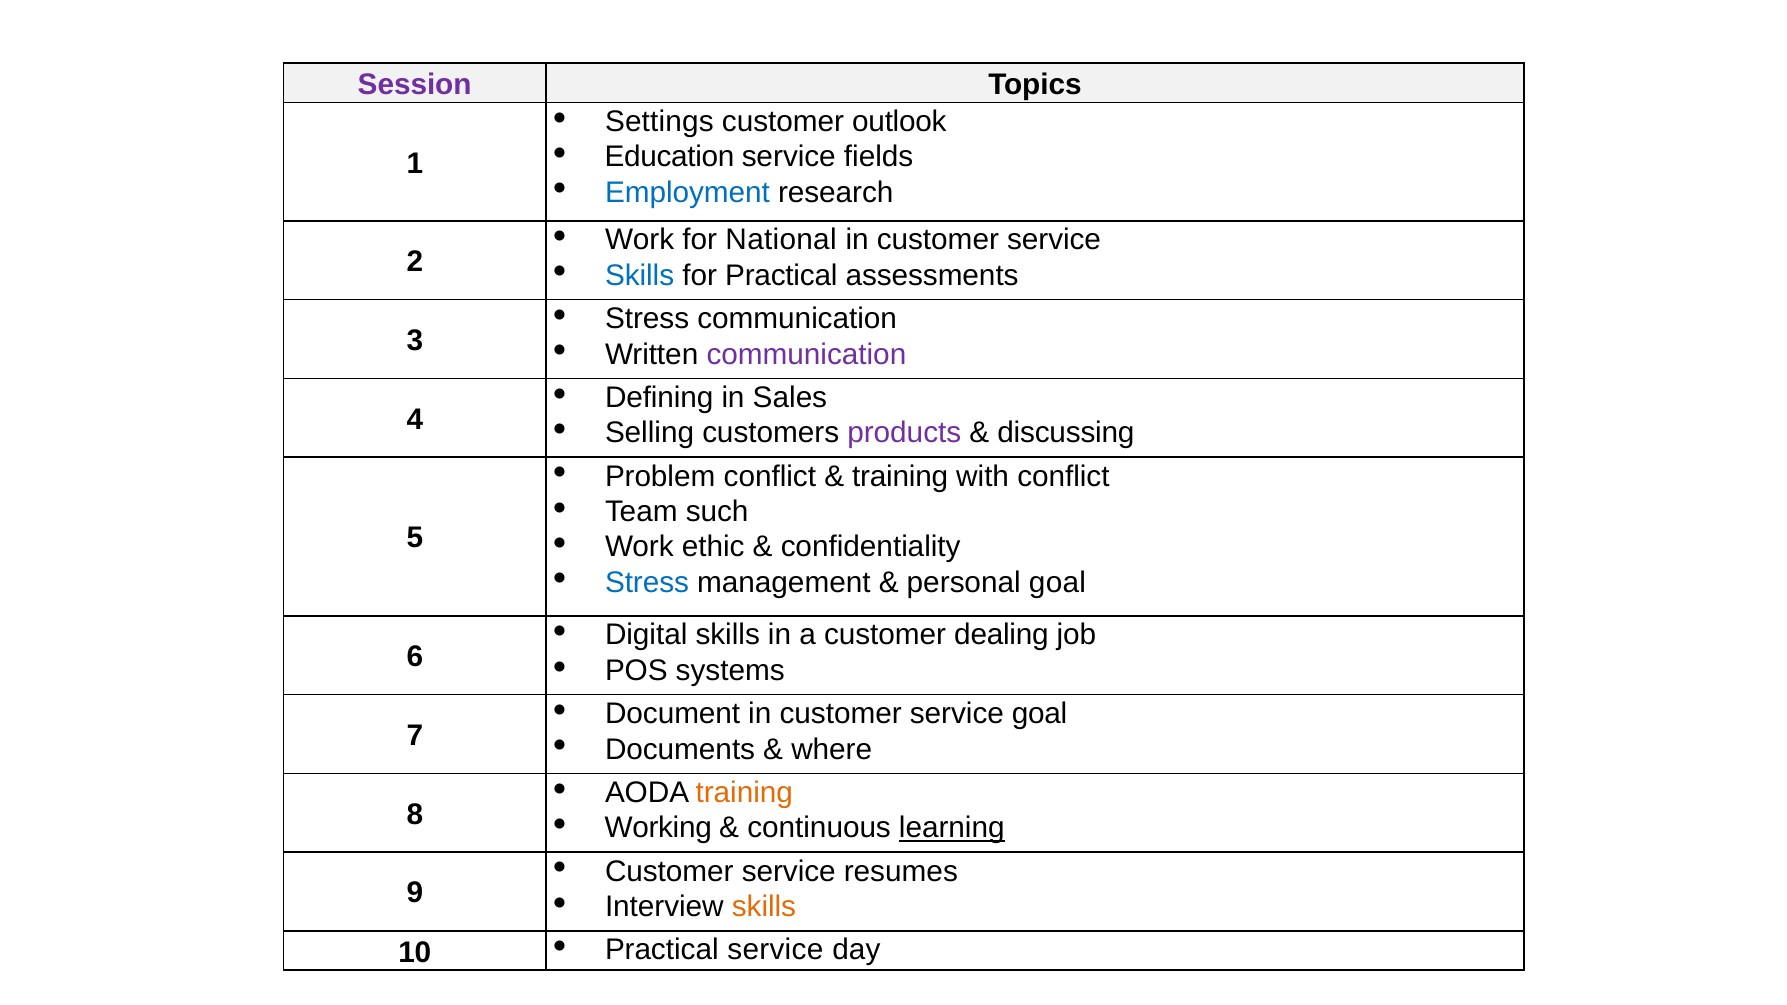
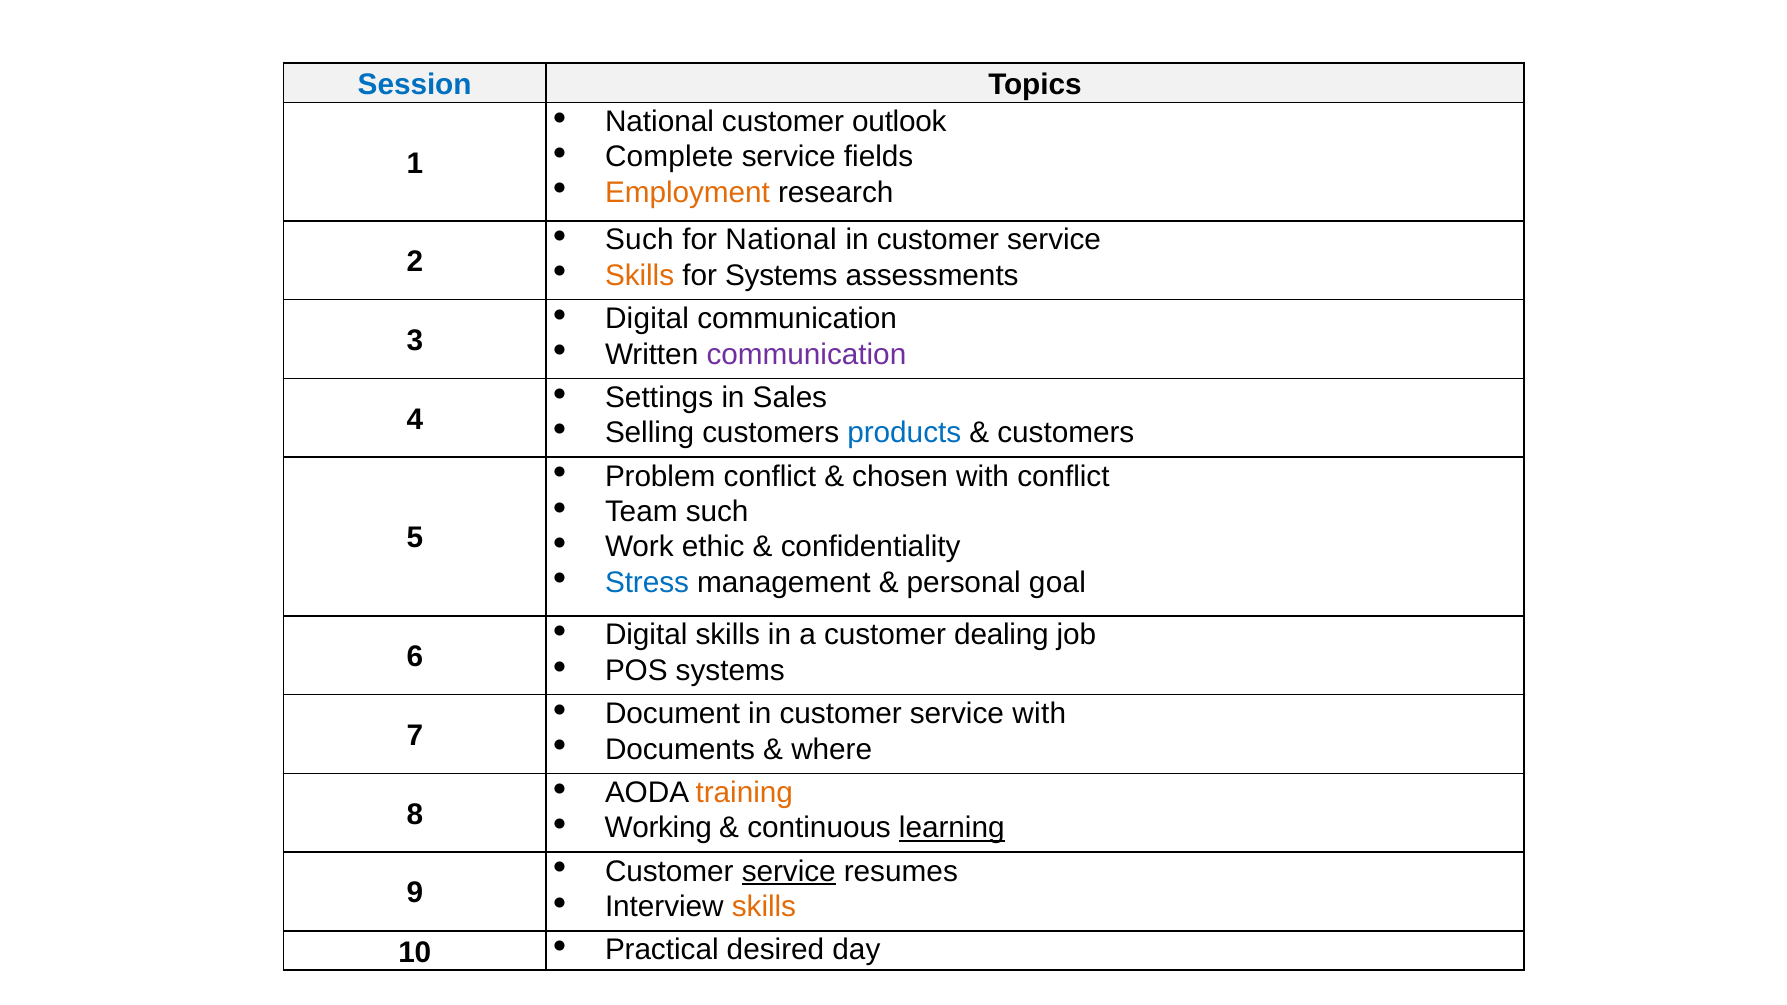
Session colour: purple -> blue
Settings at (659, 122): Settings -> National
Education: Education -> Complete
Employment colour: blue -> orange
Work at (640, 240): Work -> Such
Skills at (640, 275) colour: blue -> orange
for Practical: Practical -> Systems
Stress at (647, 319): Stress -> Digital
Defining: Defining -> Settings
products colour: purple -> blue
discussing at (1066, 433): discussing -> customers
training at (900, 476): training -> chosen
service goal: goal -> with
service at (789, 872) underline: none -> present
Practical service: service -> desired
